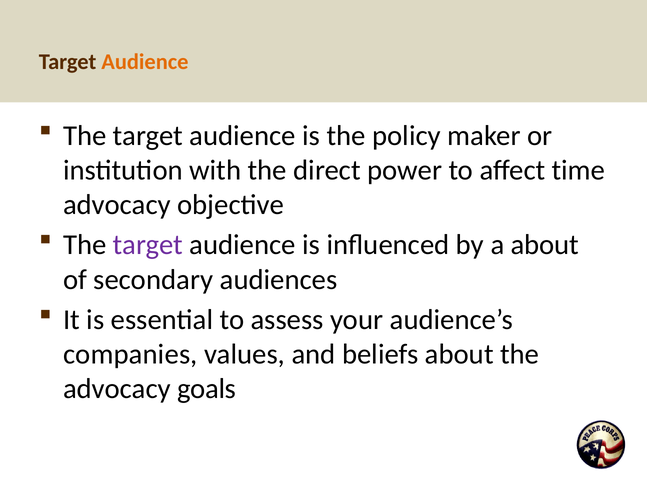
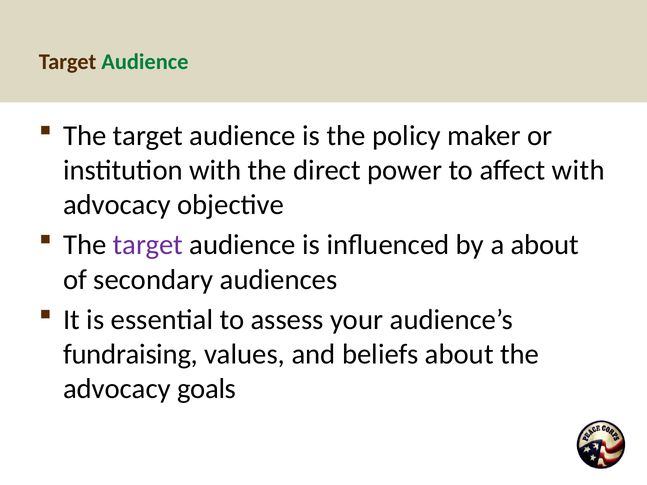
Audience at (145, 62) colour: orange -> green
affect time: time -> with
companies: companies -> fundraising
